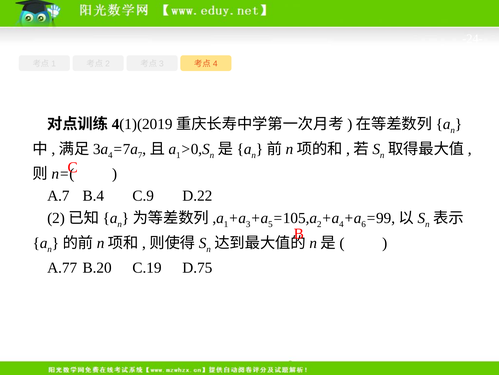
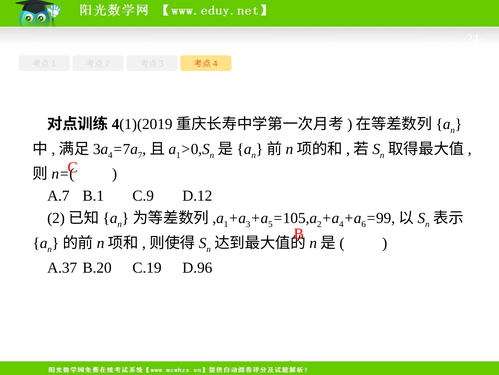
B.4: B.4 -> B.1
D.22: D.22 -> D.12
A.77: A.77 -> A.37
D.75: D.75 -> D.96
